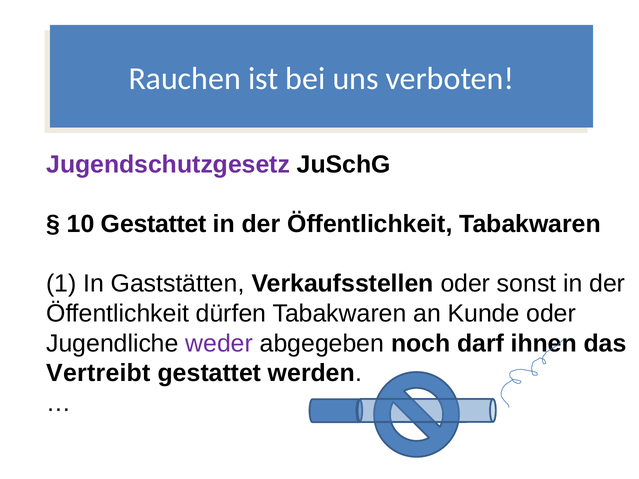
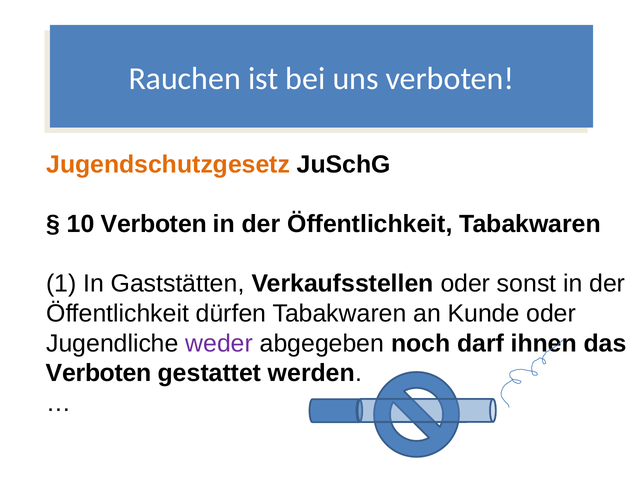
Jugendschutzgesetz colour: purple -> orange
10 Gestattet: Gestattet -> Verboten
Vertreibt at (98, 373): Vertreibt -> Verboten
